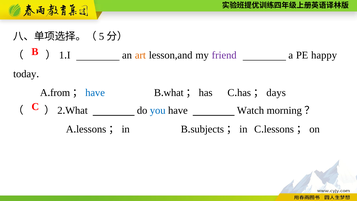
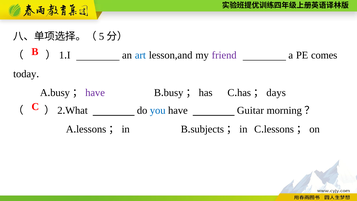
art colour: orange -> blue
happy: happy -> comes
from at (60, 93): from -> busy
have at (95, 93) colour: blue -> purple
what at (174, 93): what -> busy
Watch: Watch -> Guitar
